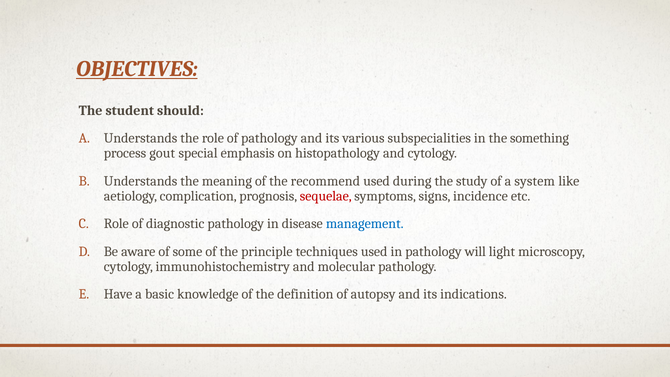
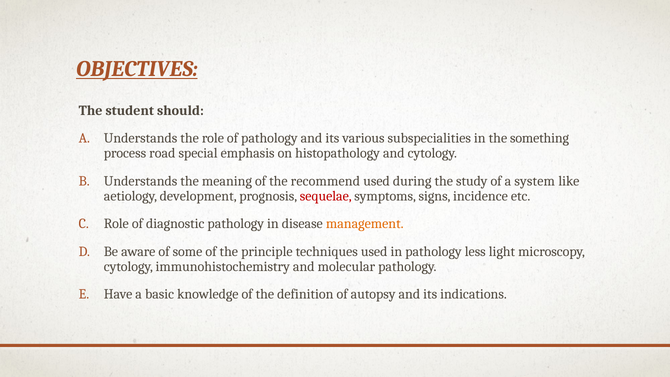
gout: gout -> road
complication: complication -> development
management colour: blue -> orange
will: will -> less
